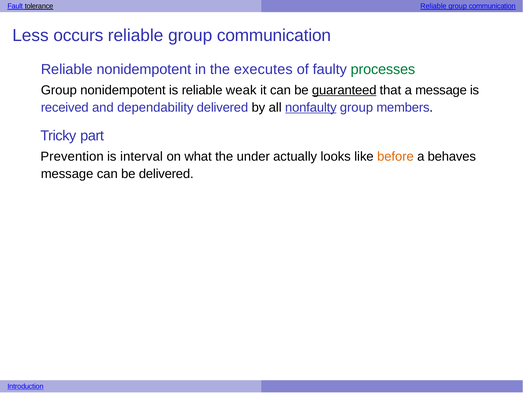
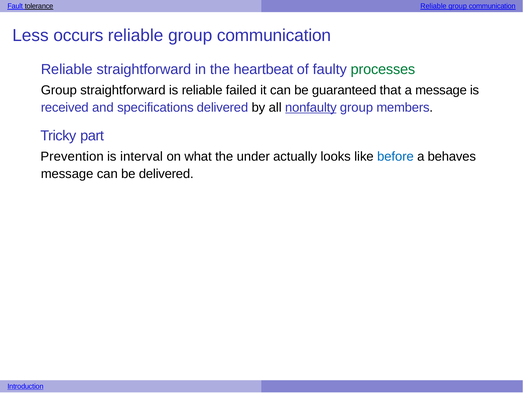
Reliable nonidempotent: nonidempotent -> straightforward
executes: executes -> heartbeat
Group nonidempotent: nonidempotent -> straightforward
weak: weak -> failed
guaranteed underline: present -> none
dependability: dependability -> specifications
before colour: orange -> blue
